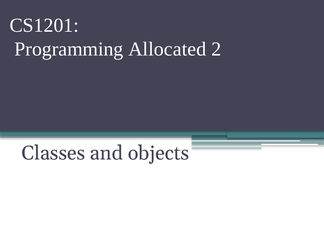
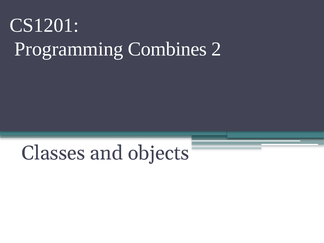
Allocated: Allocated -> Combines
